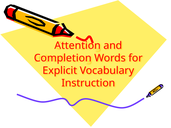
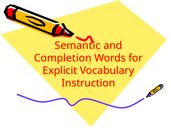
Attention: Attention -> Semantic
